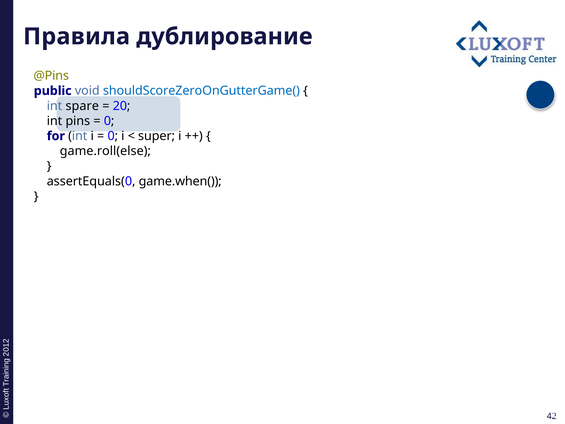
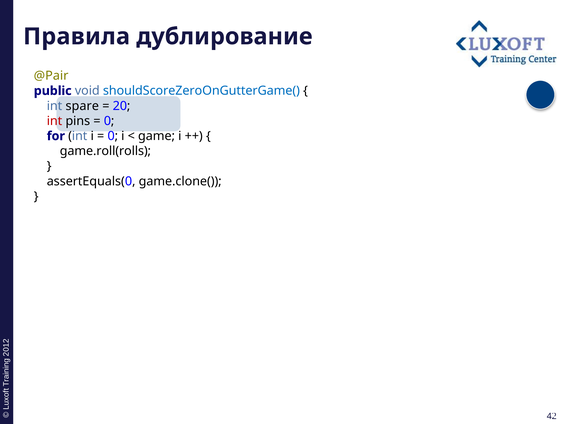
@Pins: @Pins -> @Pair
int at (55, 121) colour: black -> red
super: super -> game
game.roll(else: game.roll(else -> game.roll(rolls
game.when(: game.when( -> game.clone(
